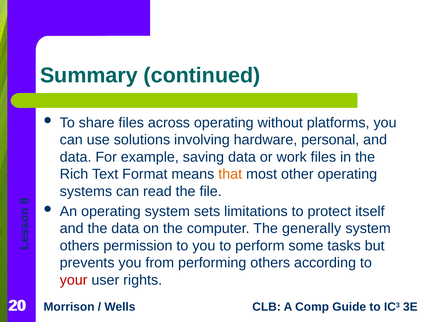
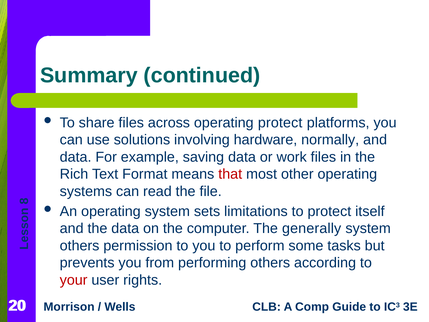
operating without: without -> protect
personal: personal -> normally
that colour: orange -> red
